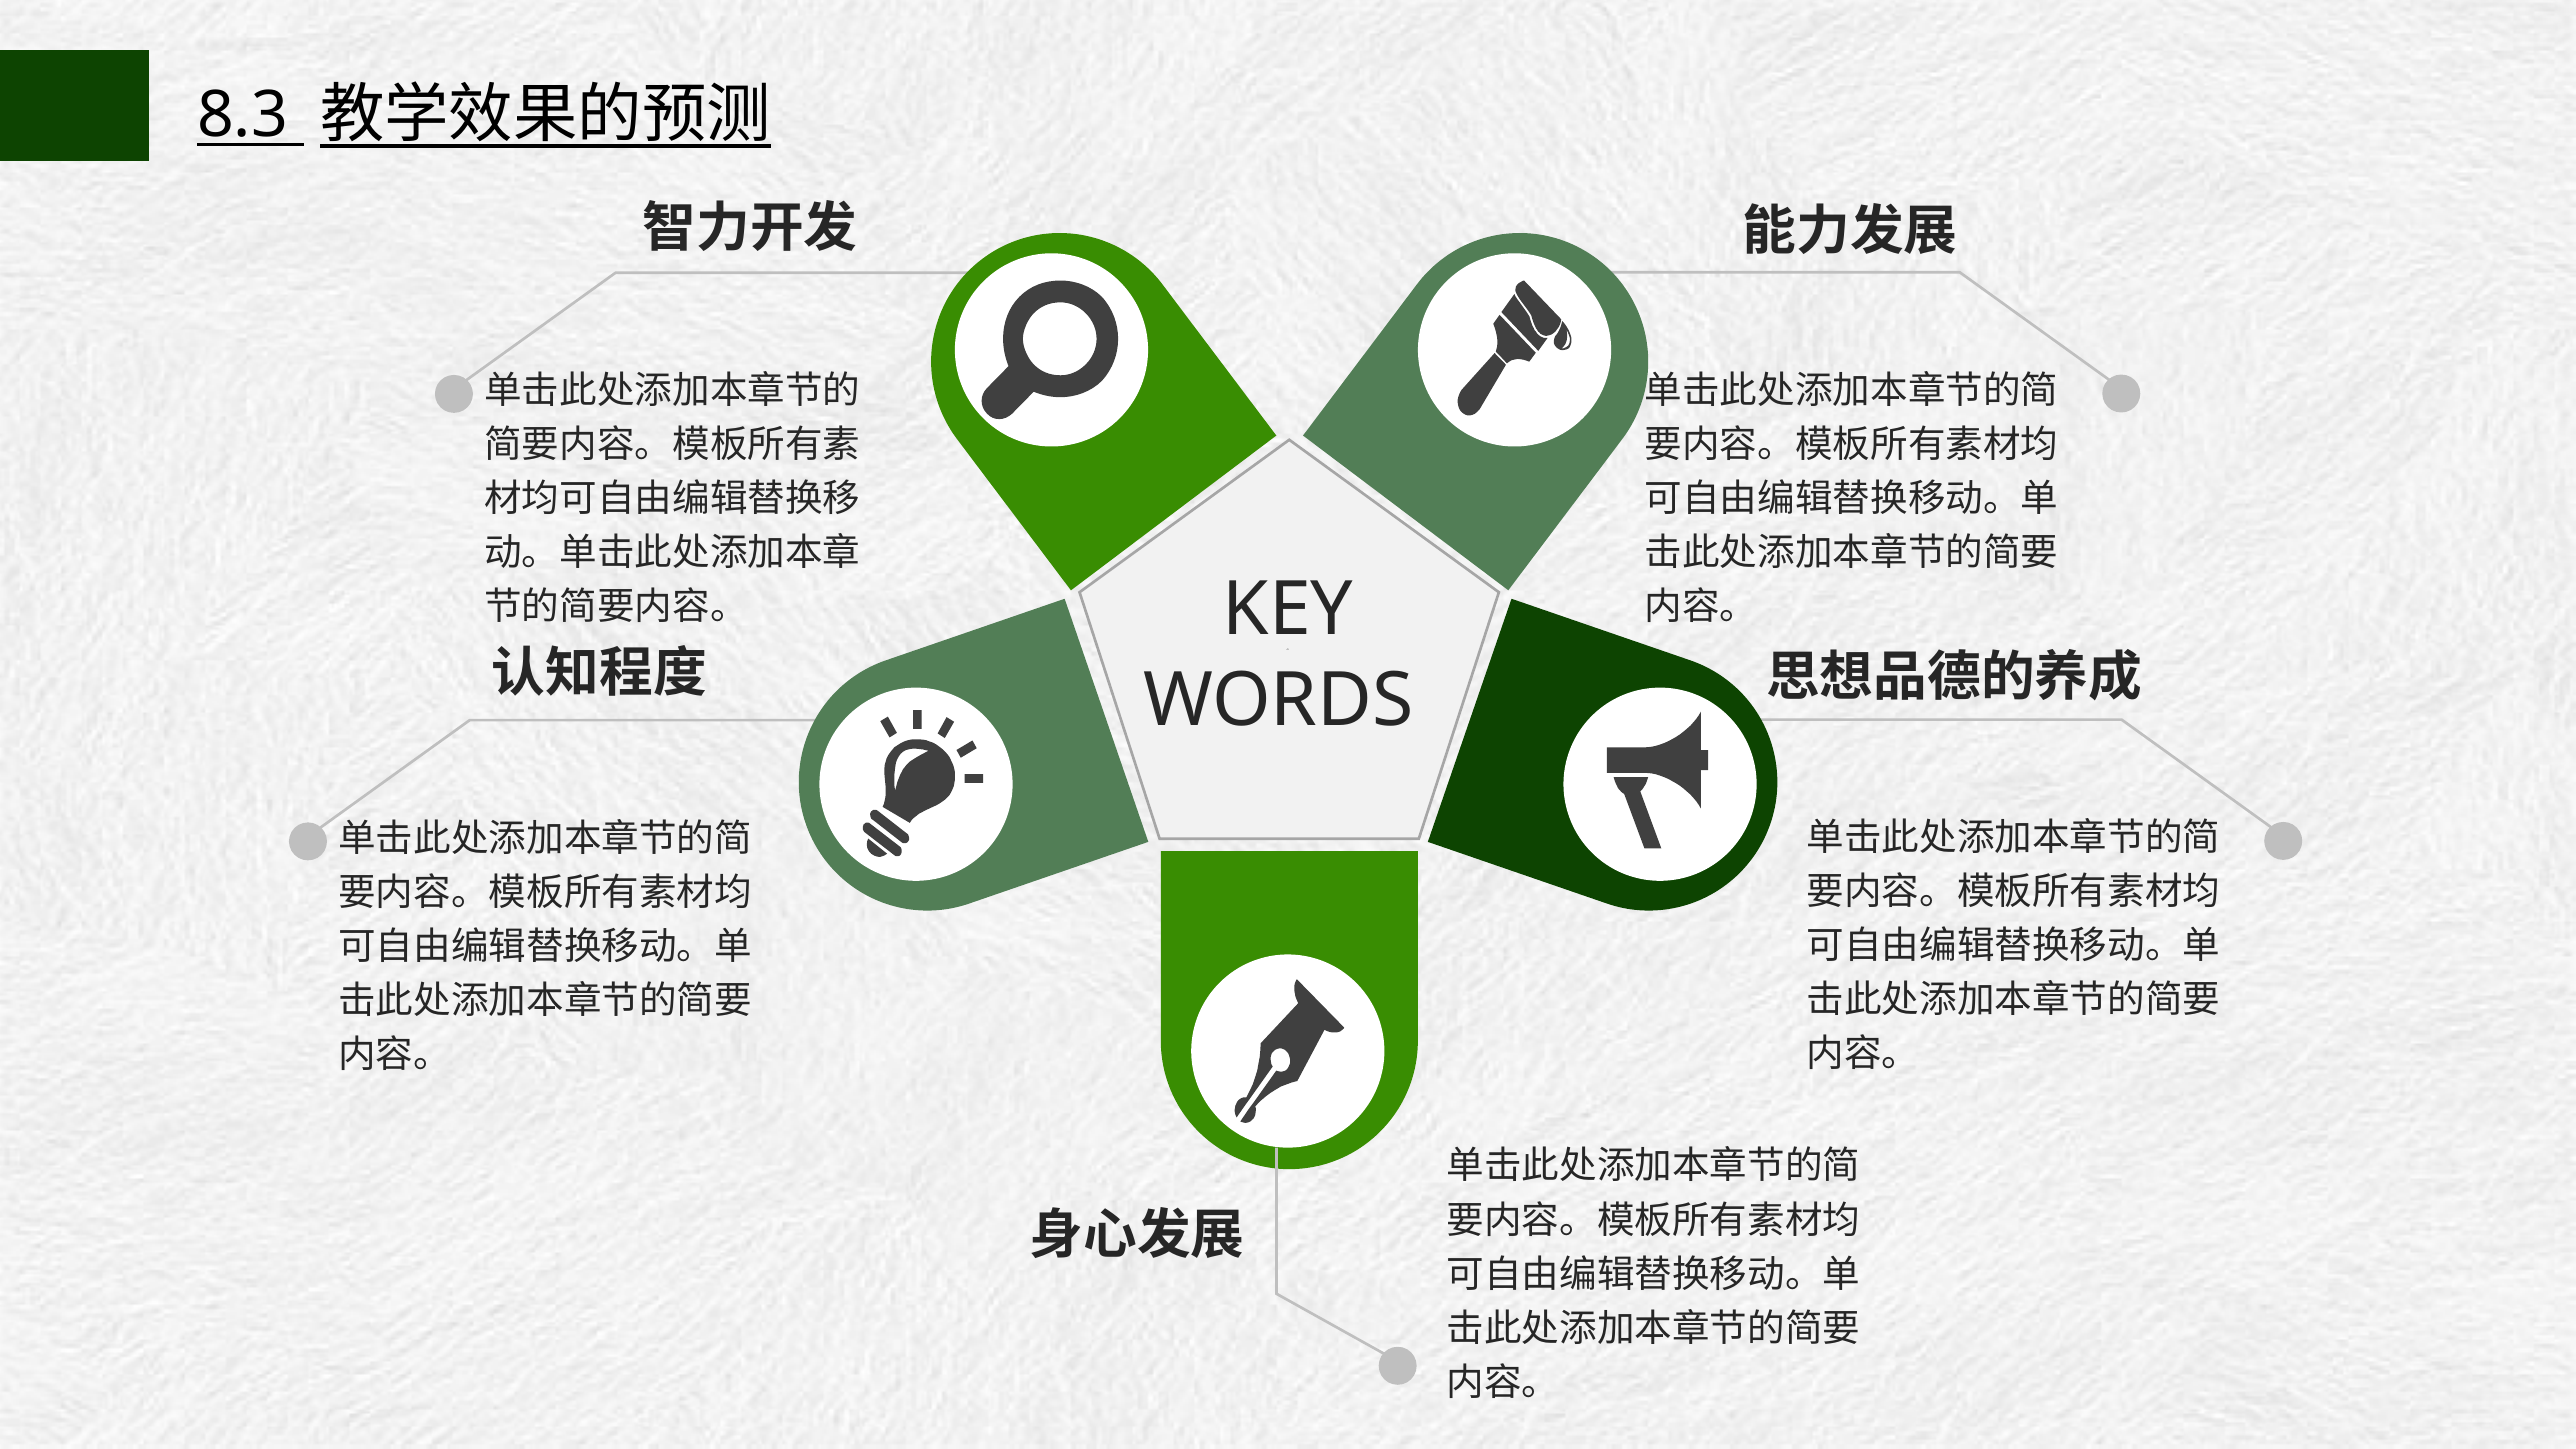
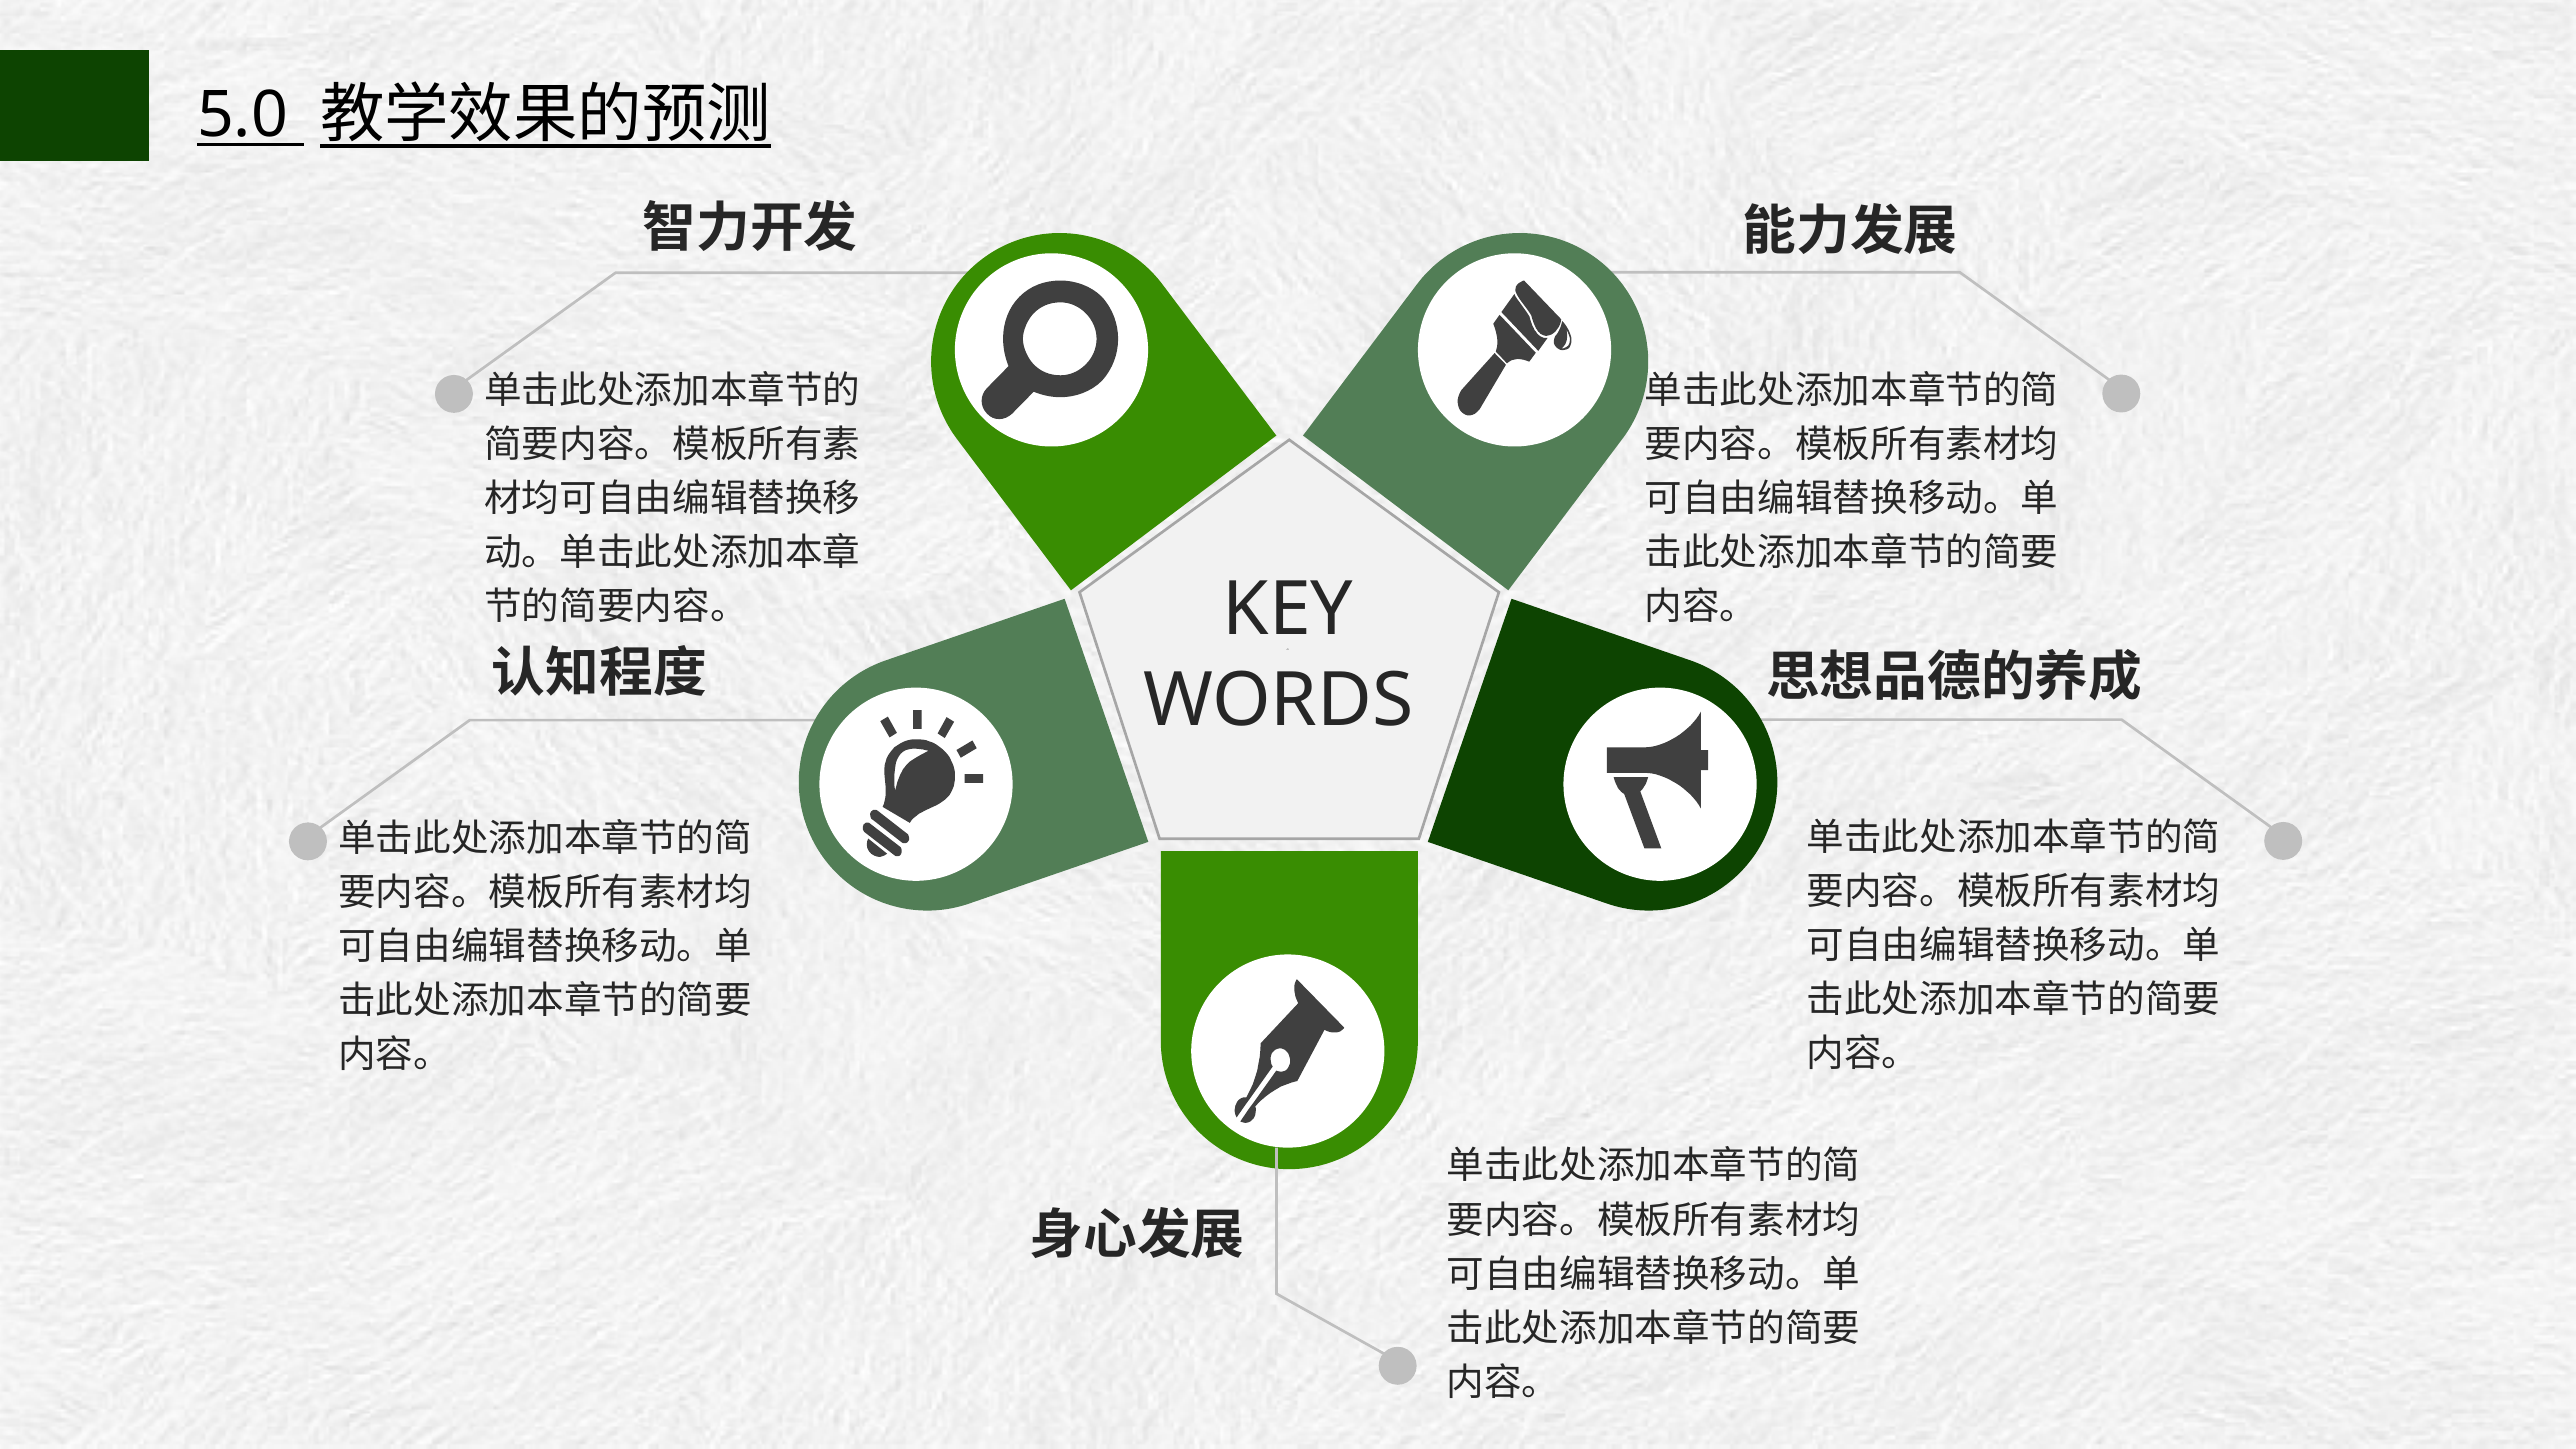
8.3: 8.3 -> 5.0
